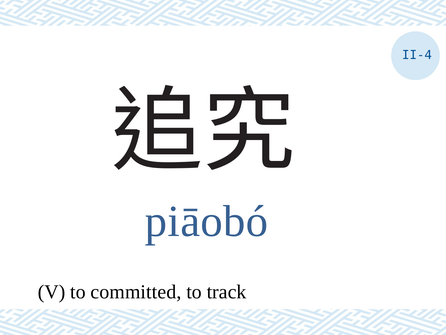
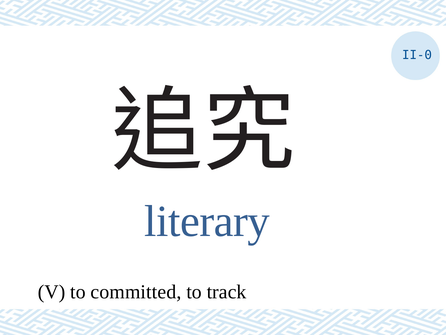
II-4: II-4 -> II-0
piāobó: piāobó -> literary
